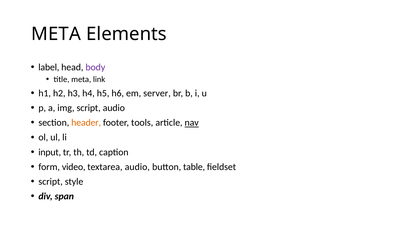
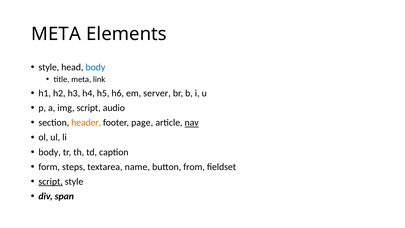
label at (49, 67): label -> style
body at (95, 67) colour: purple -> blue
tools: tools -> page
input at (50, 152): input -> body
video: video -> steps
textarea audio: audio -> name
table: table -> from
script at (51, 181) underline: none -> present
